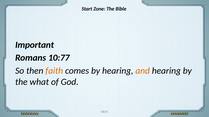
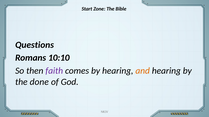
Important: Important -> Questions
10:77: 10:77 -> 10:10
faith colour: orange -> purple
what: what -> done
